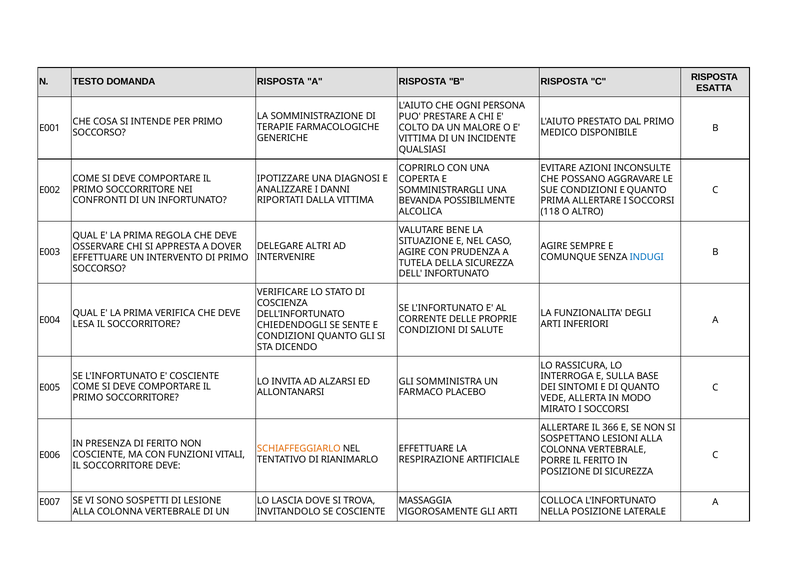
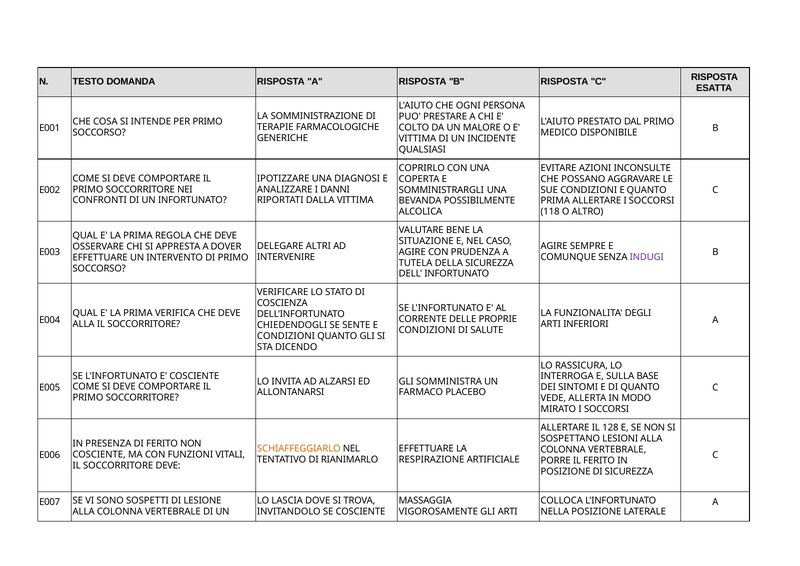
INDUGI colour: blue -> purple
LESA at (84, 324): LESA -> ALLA
366: 366 -> 128
